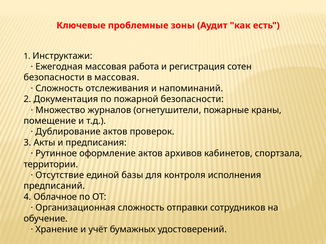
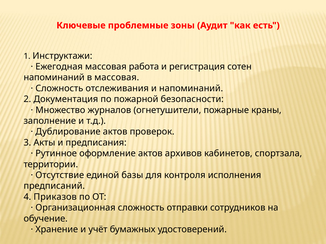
безопасности at (54, 78): безопасности -> напоминаний
помещение: помещение -> заполнение
Облачное: Облачное -> Приказов
